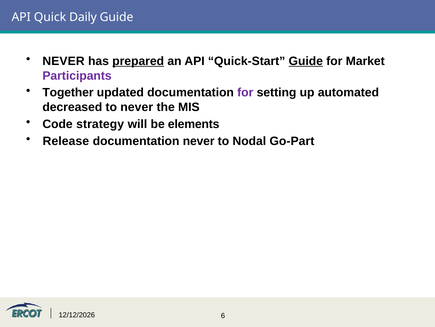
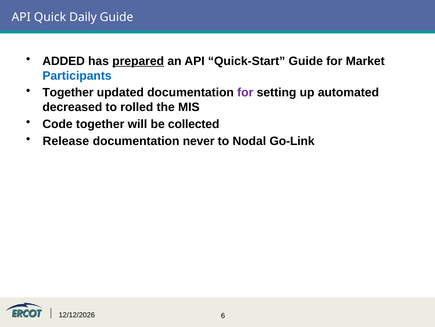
NEVER at (64, 61): NEVER -> ADDED
Guide at (306, 61) underline: present -> none
Participants colour: purple -> blue
to never: never -> rolled
Code strategy: strategy -> together
elements: elements -> collected
Go-Part: Go-Part -> Go-Link
